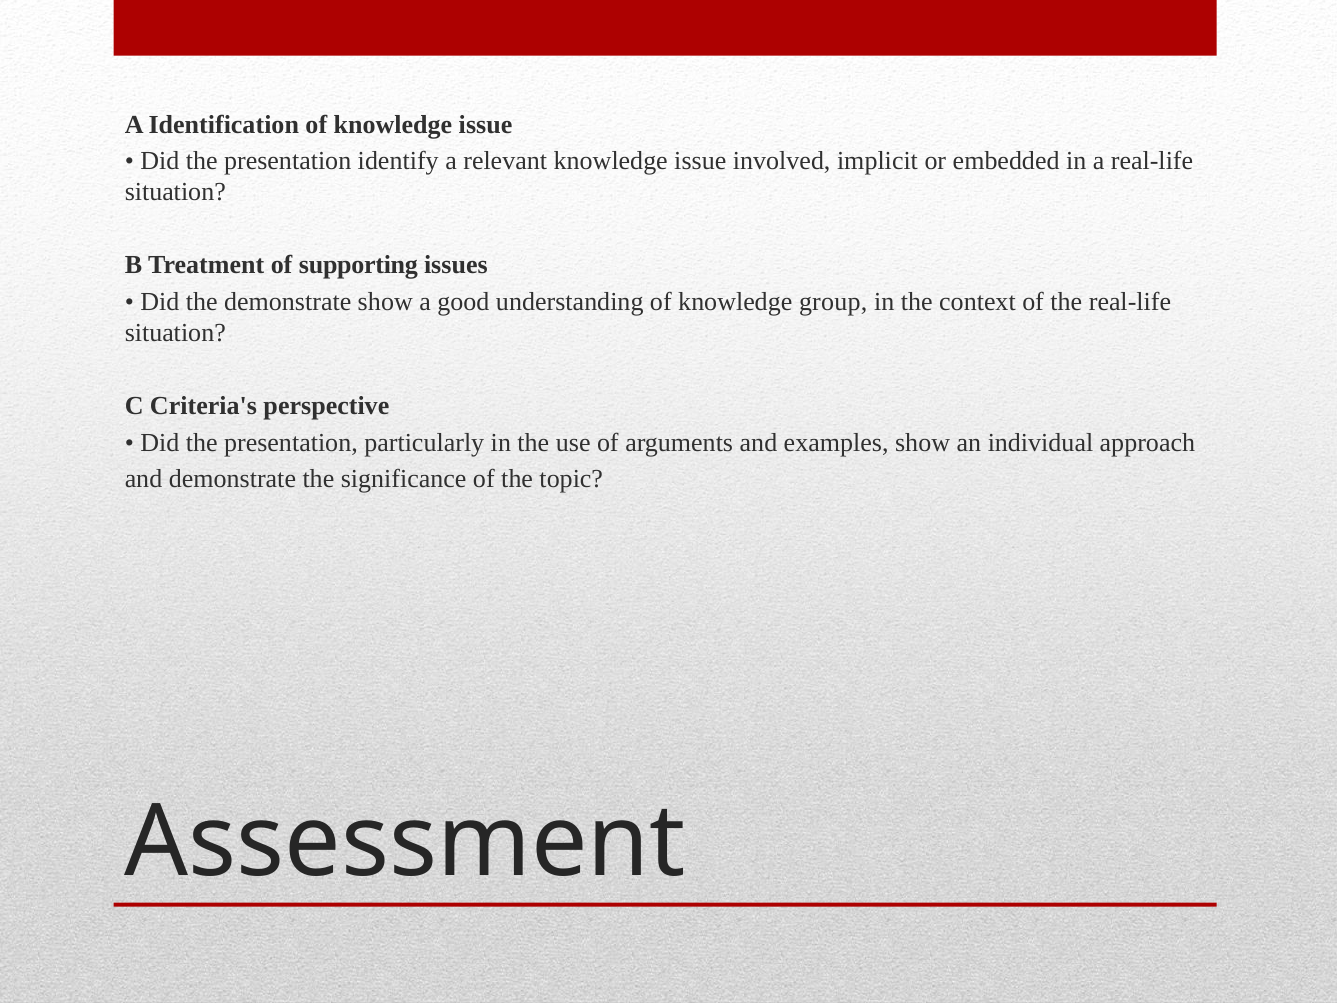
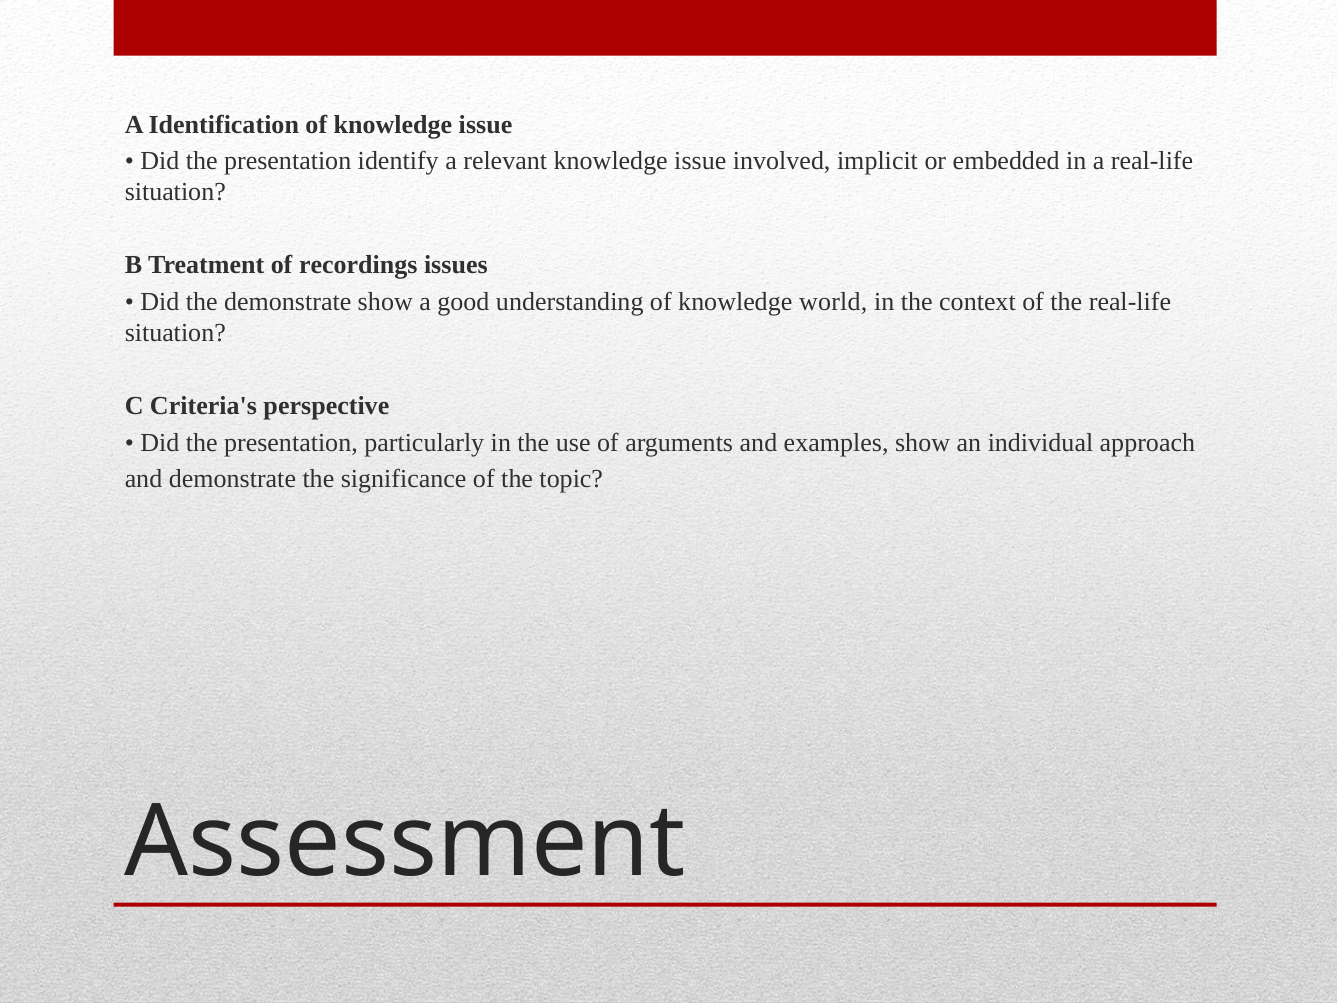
supporting: supporting -> recordings
group: group -> world
